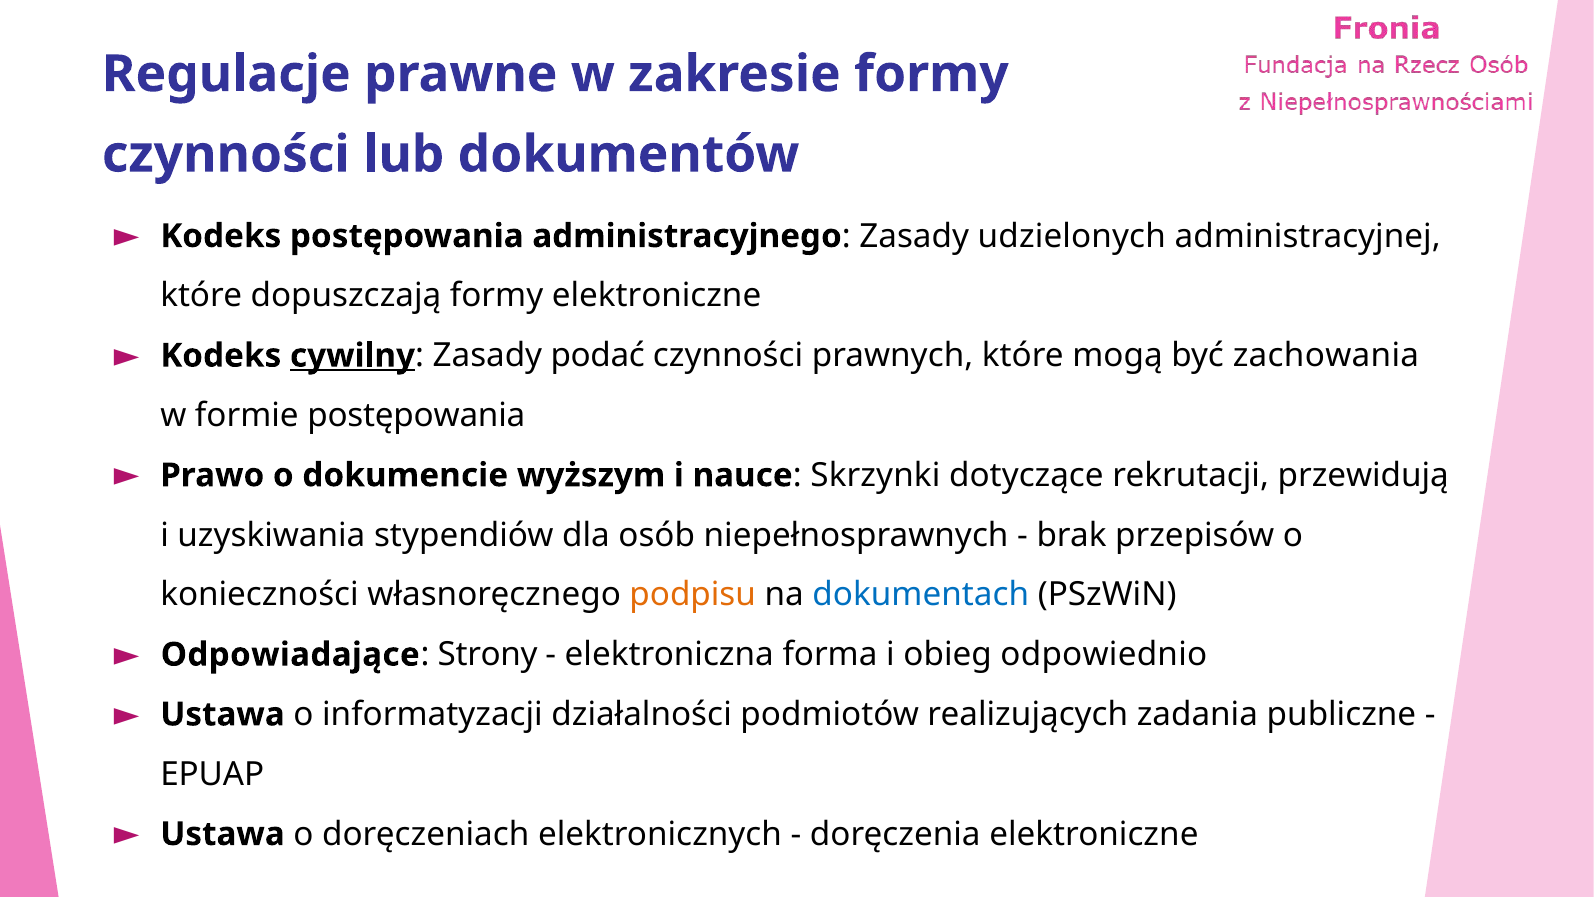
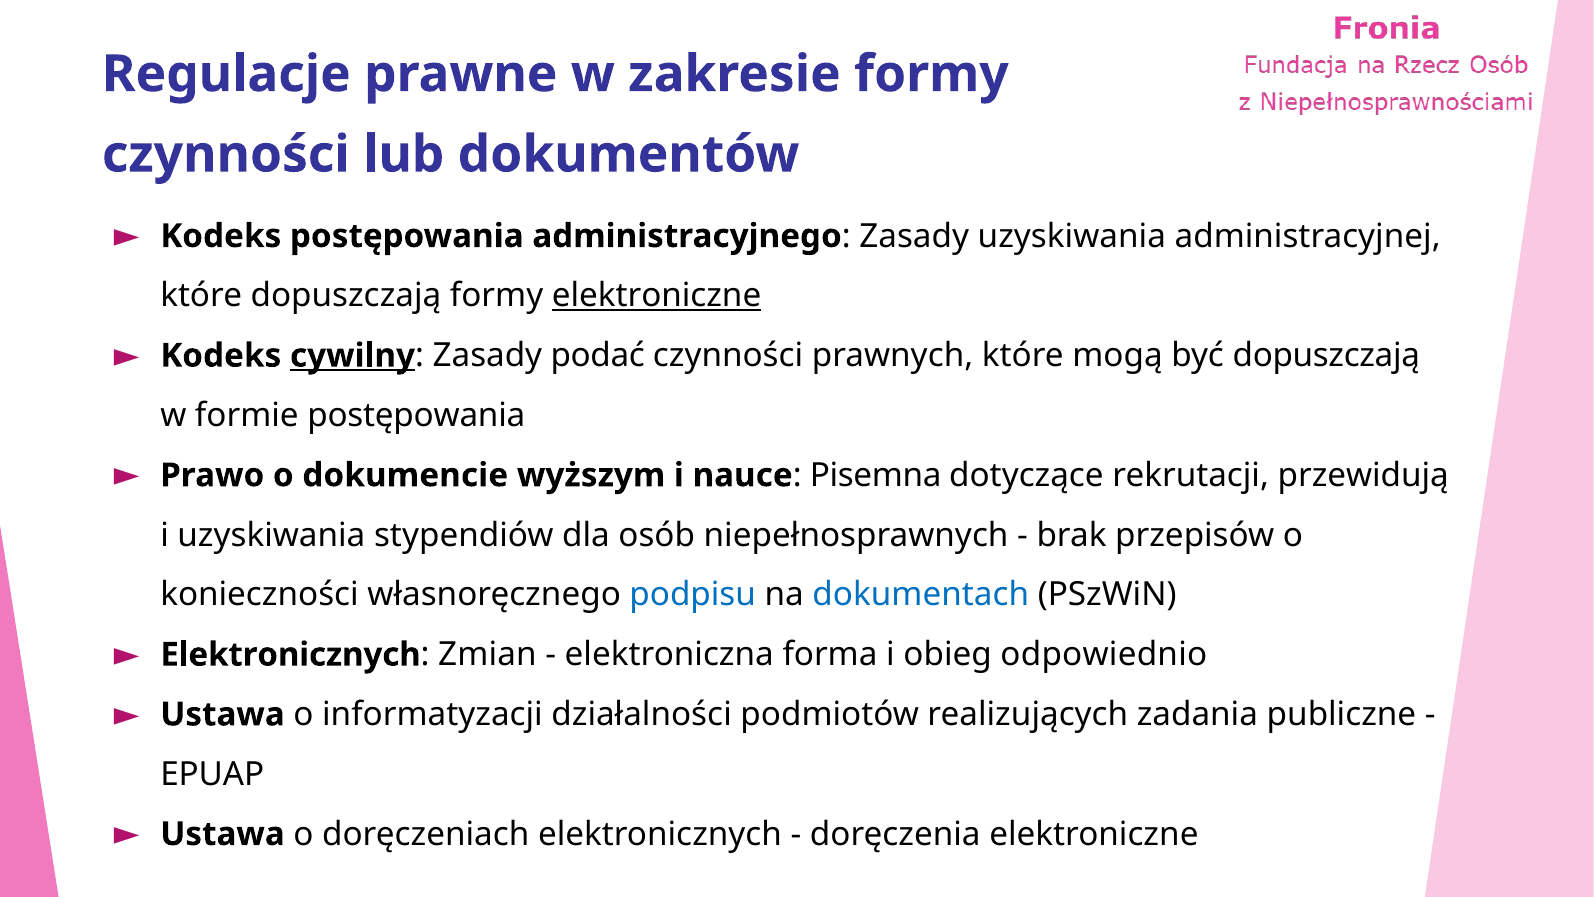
Zasady udzielonych: udzielonych -> uzyskiwania
elektroniczne at (657, 296) underline: none -> present
być zachowania: zachowania -> dopuszczają
Skrzynki: Skrzynki -> Pisemna
podpisu colour: orange -> blue
Odpowiadające at (290, 654): Odpowiadające -> Elektronicznych
Strony: Strony -> Zmian
